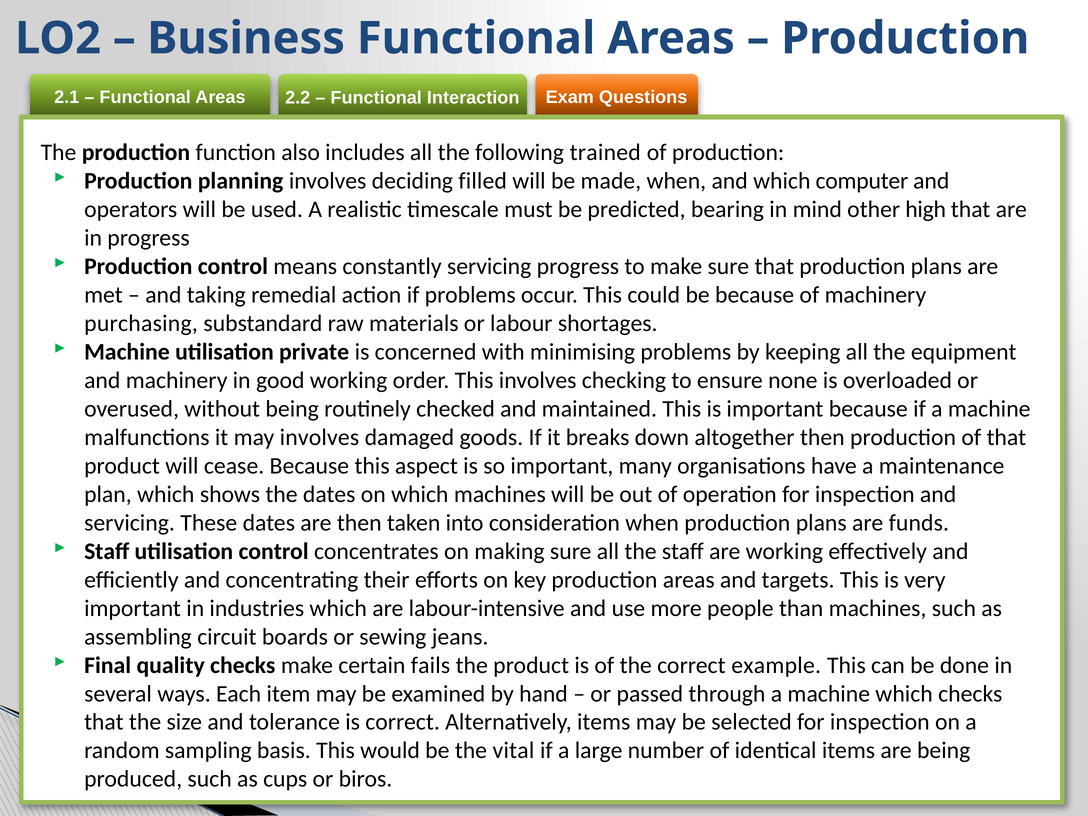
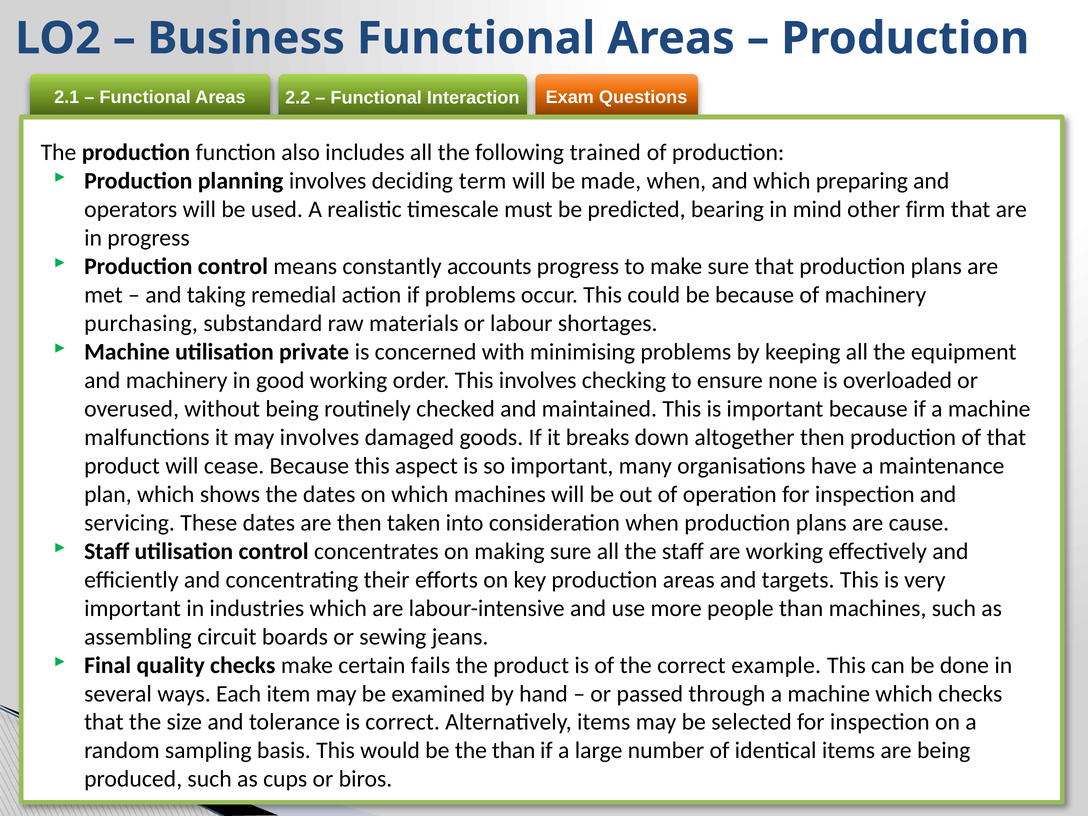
filled: filled -> term
computer: computer -> preparing
high: high -> firm
constantly servicing: servicing -> accounts
funds: funds -> cause
the vital: vital -> than
